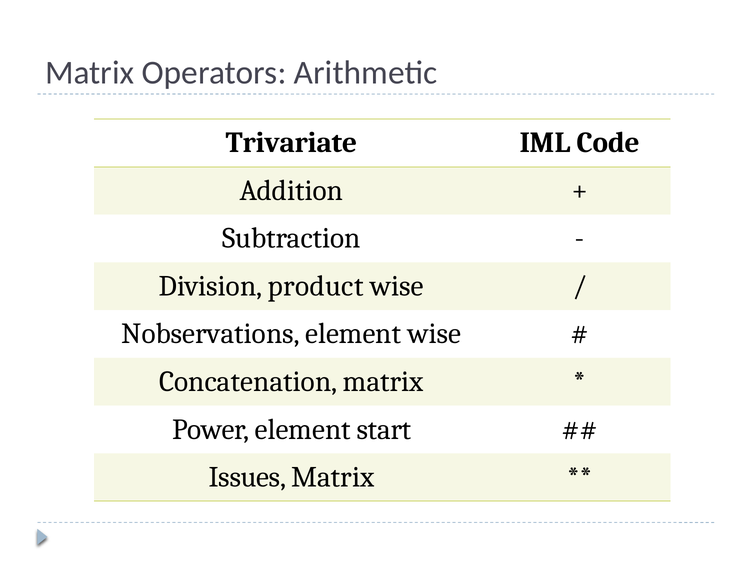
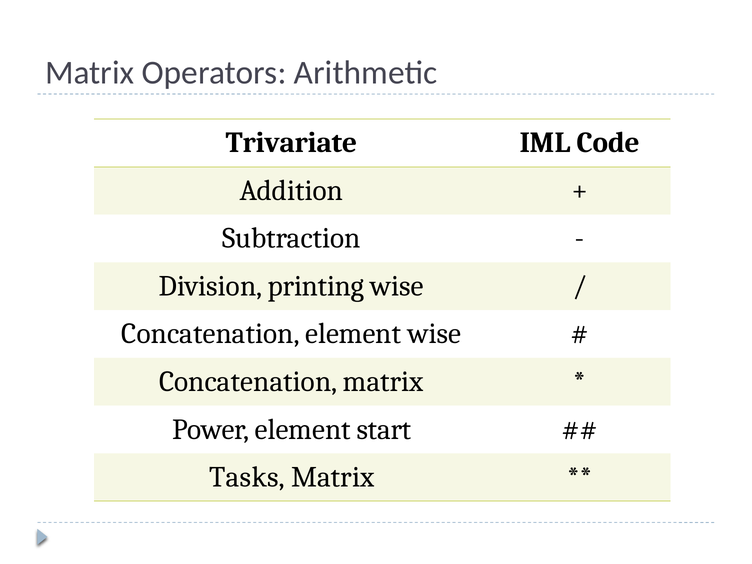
product: product -> printing
Nobservations at (211, 334): Nobservations -> Concatenation
Issues: Issues -> Tasks
